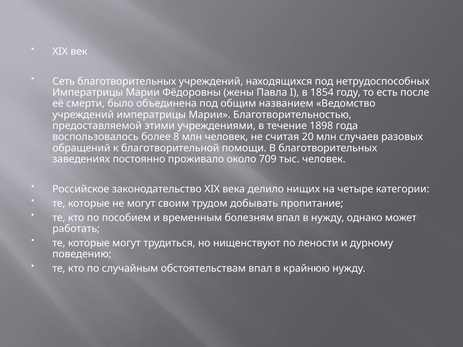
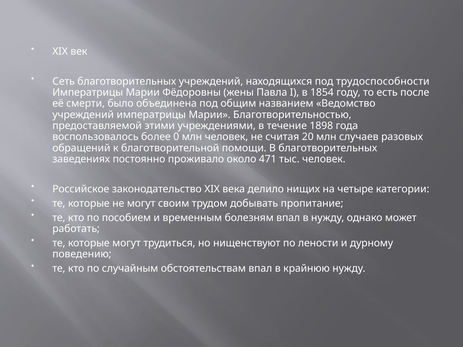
нетрудоспособных: нетрудоспособных -> трудоспособности
8: 8 -> 0
709: 709 -> 471
